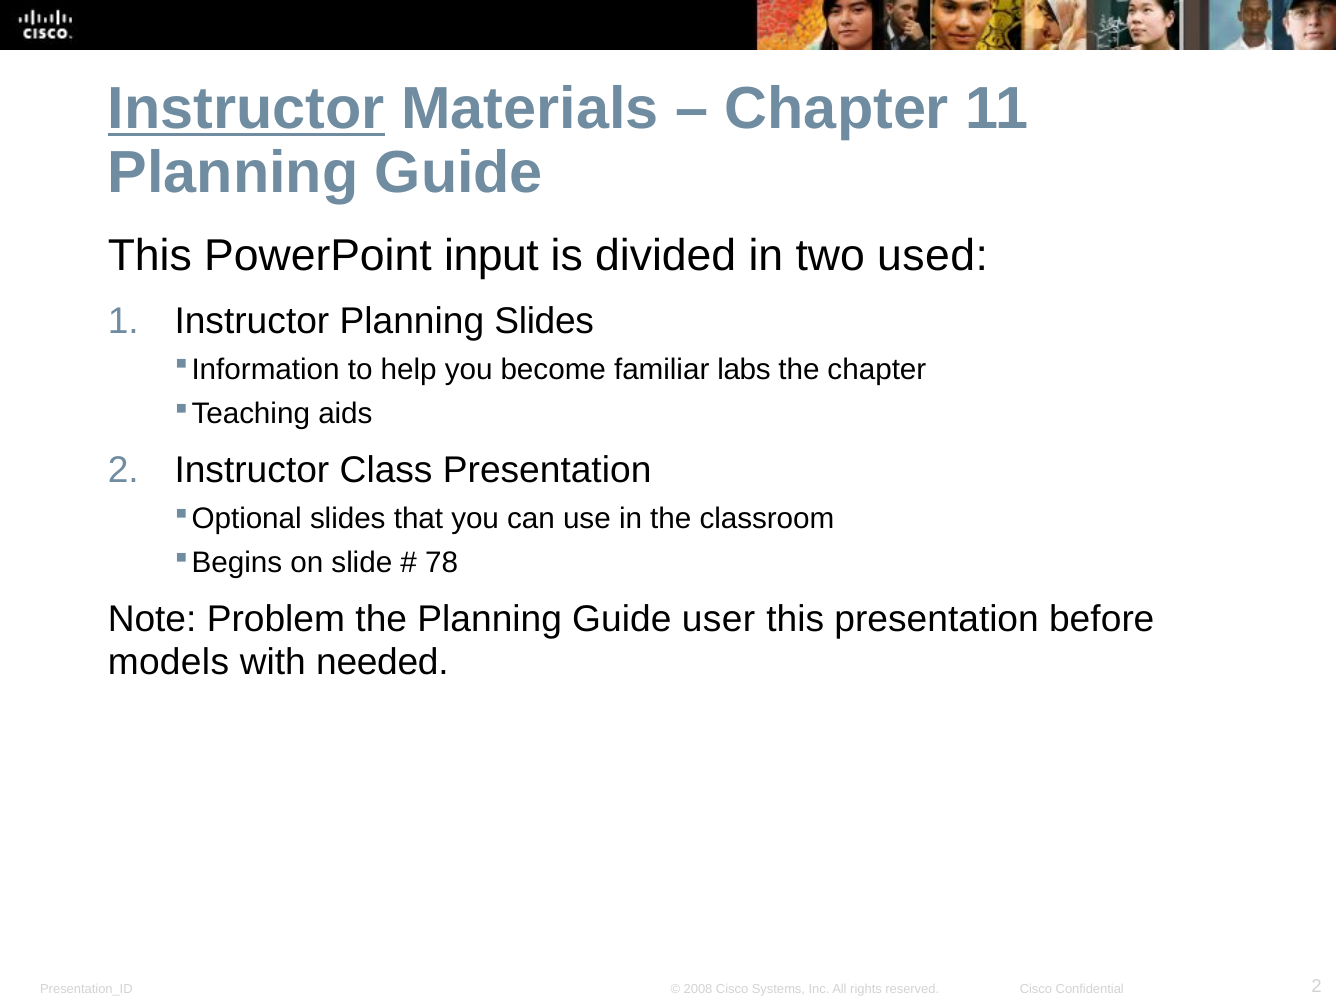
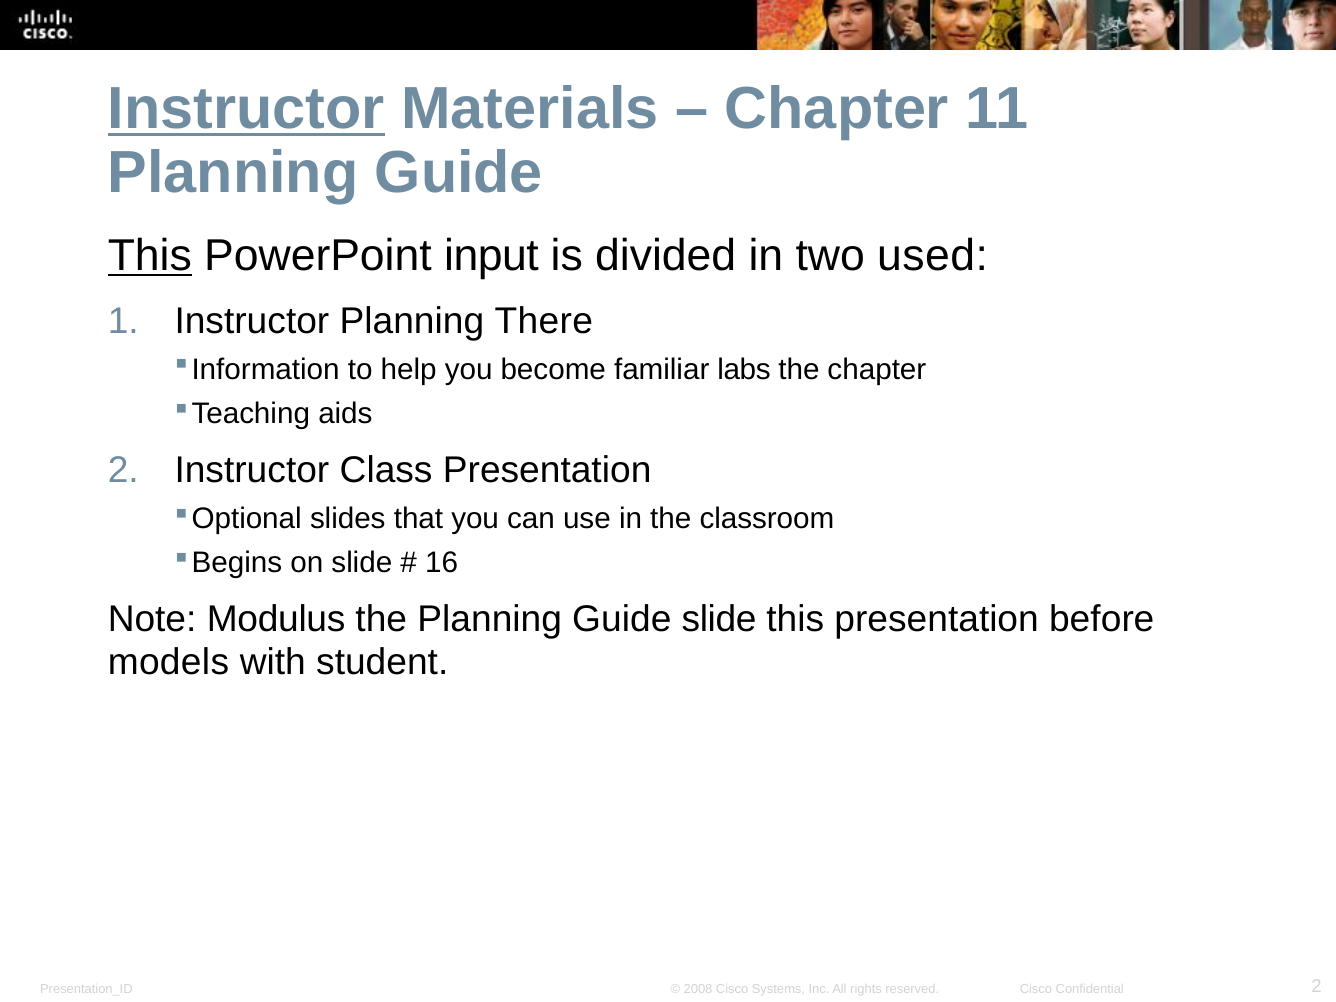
This at (150, 256) underline: none -> present
Planning Slides: Slides -> There
78: 78 -> 16
Problem: Problem -> Modulus
Guide user: user -> slide
needed: needed -> student
